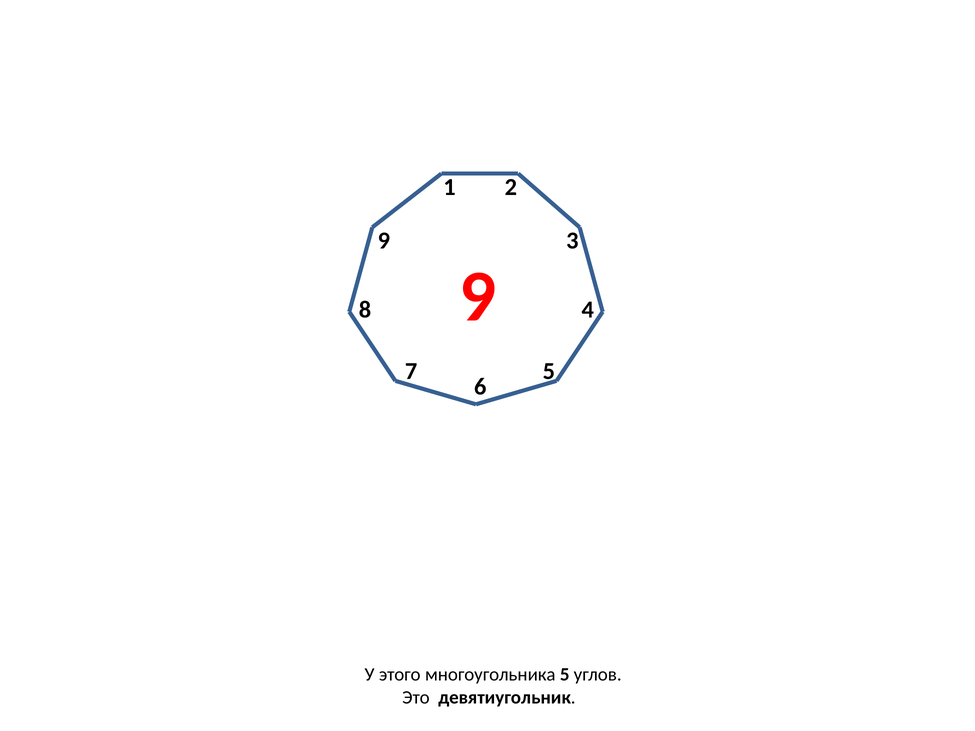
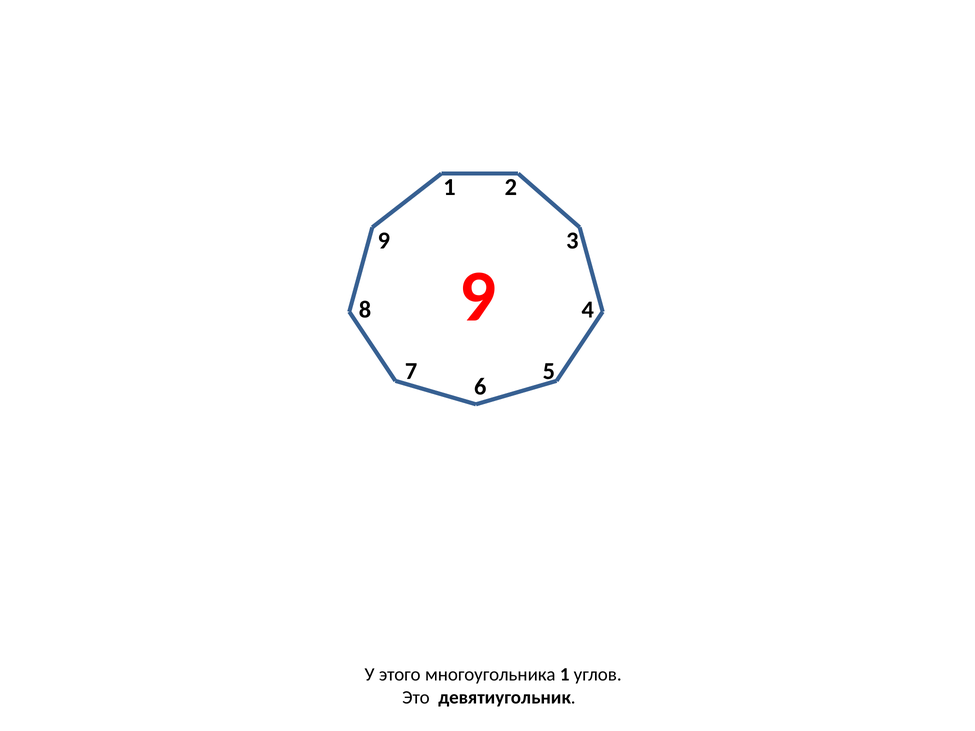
многоугольника 5: 5 -> 1
